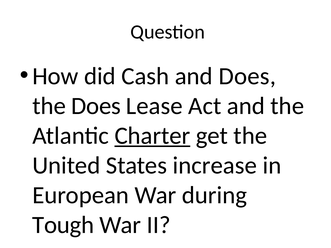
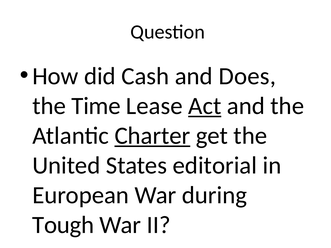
the Does: Does -> Time
Act underline: none -> present
increase: increase -> editorial
